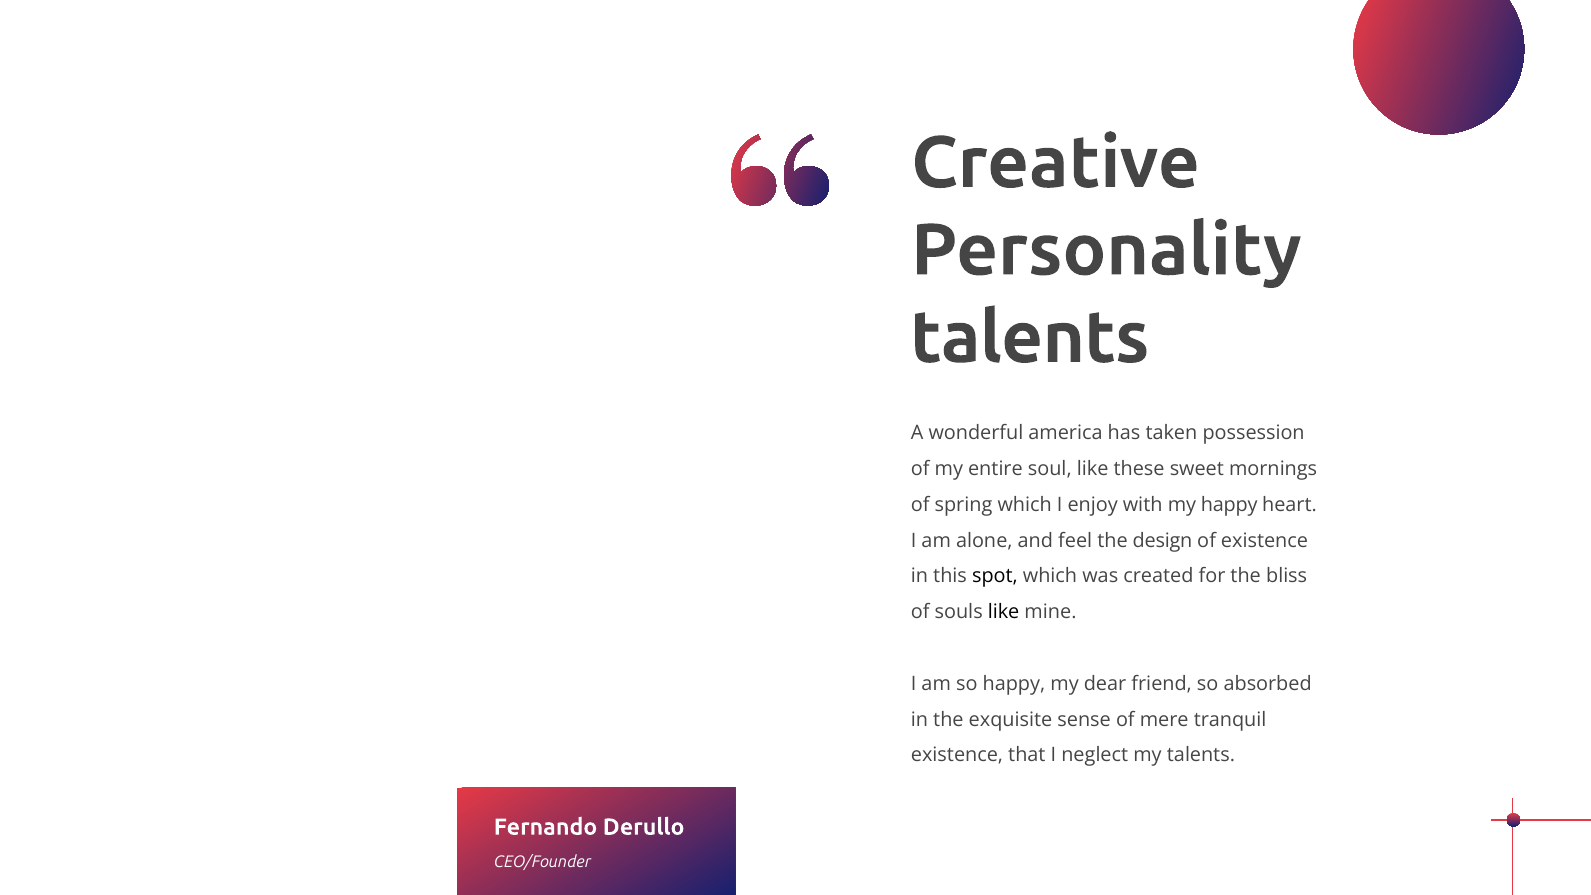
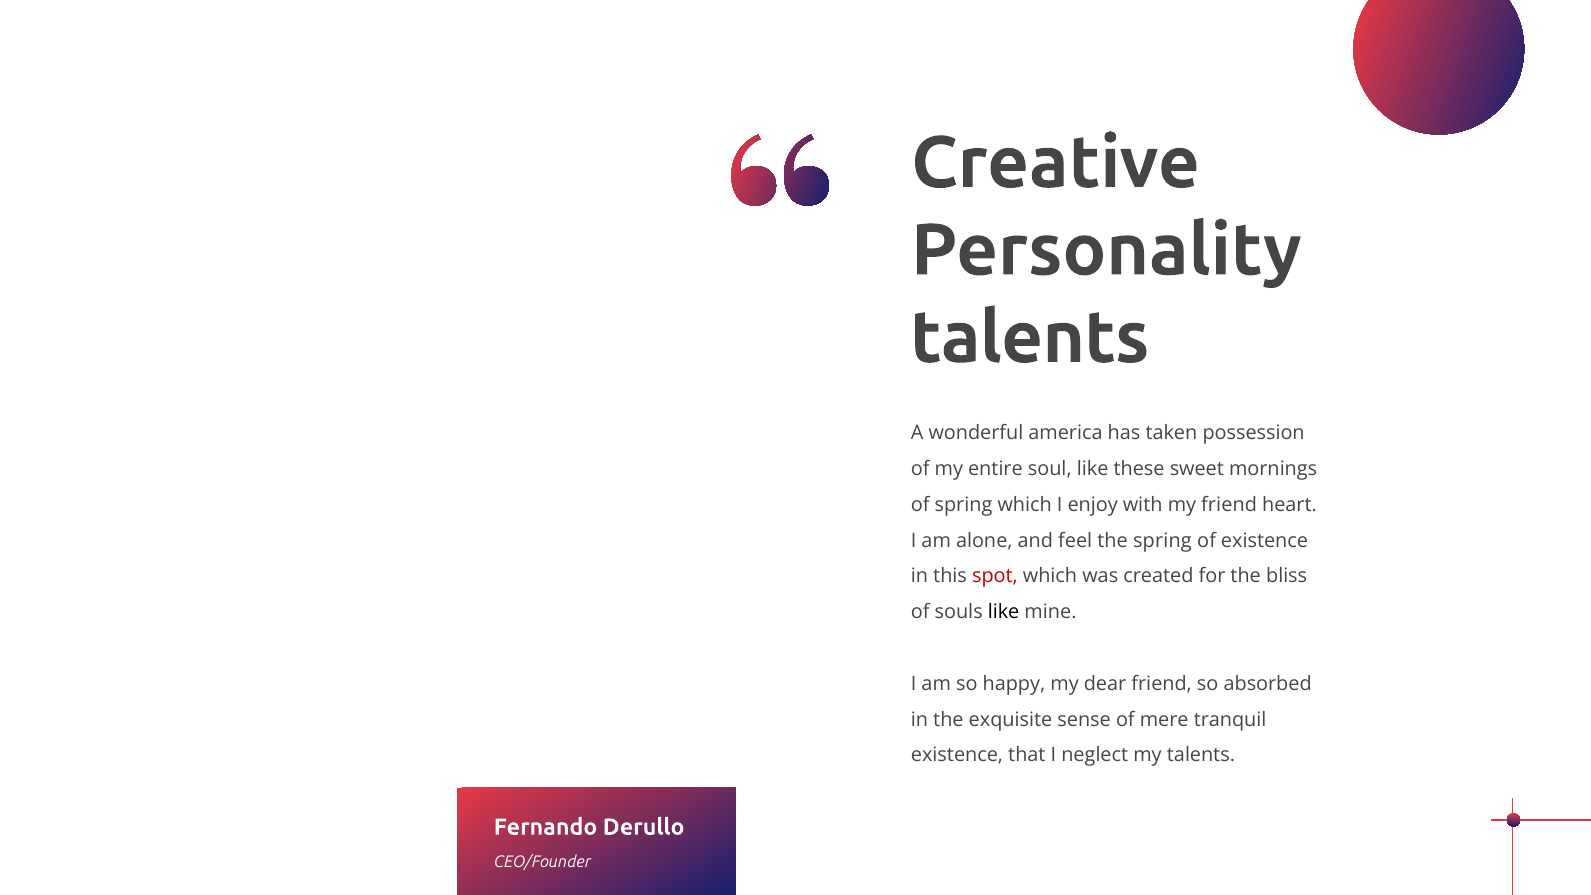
my happy: happy -> friend
the design: design -> spring
spot colour: black -> red
